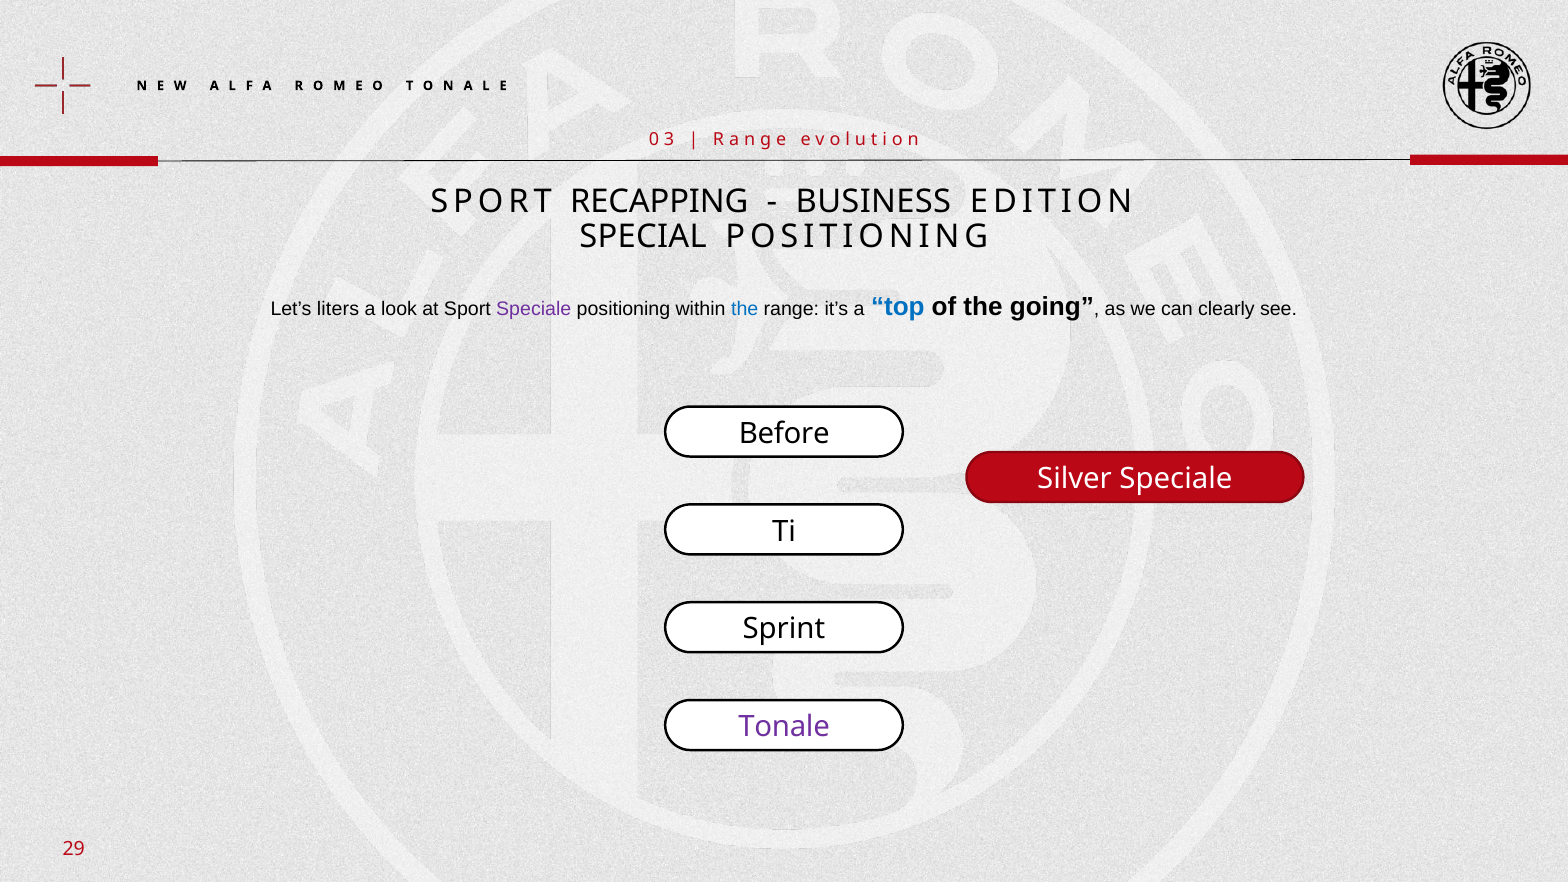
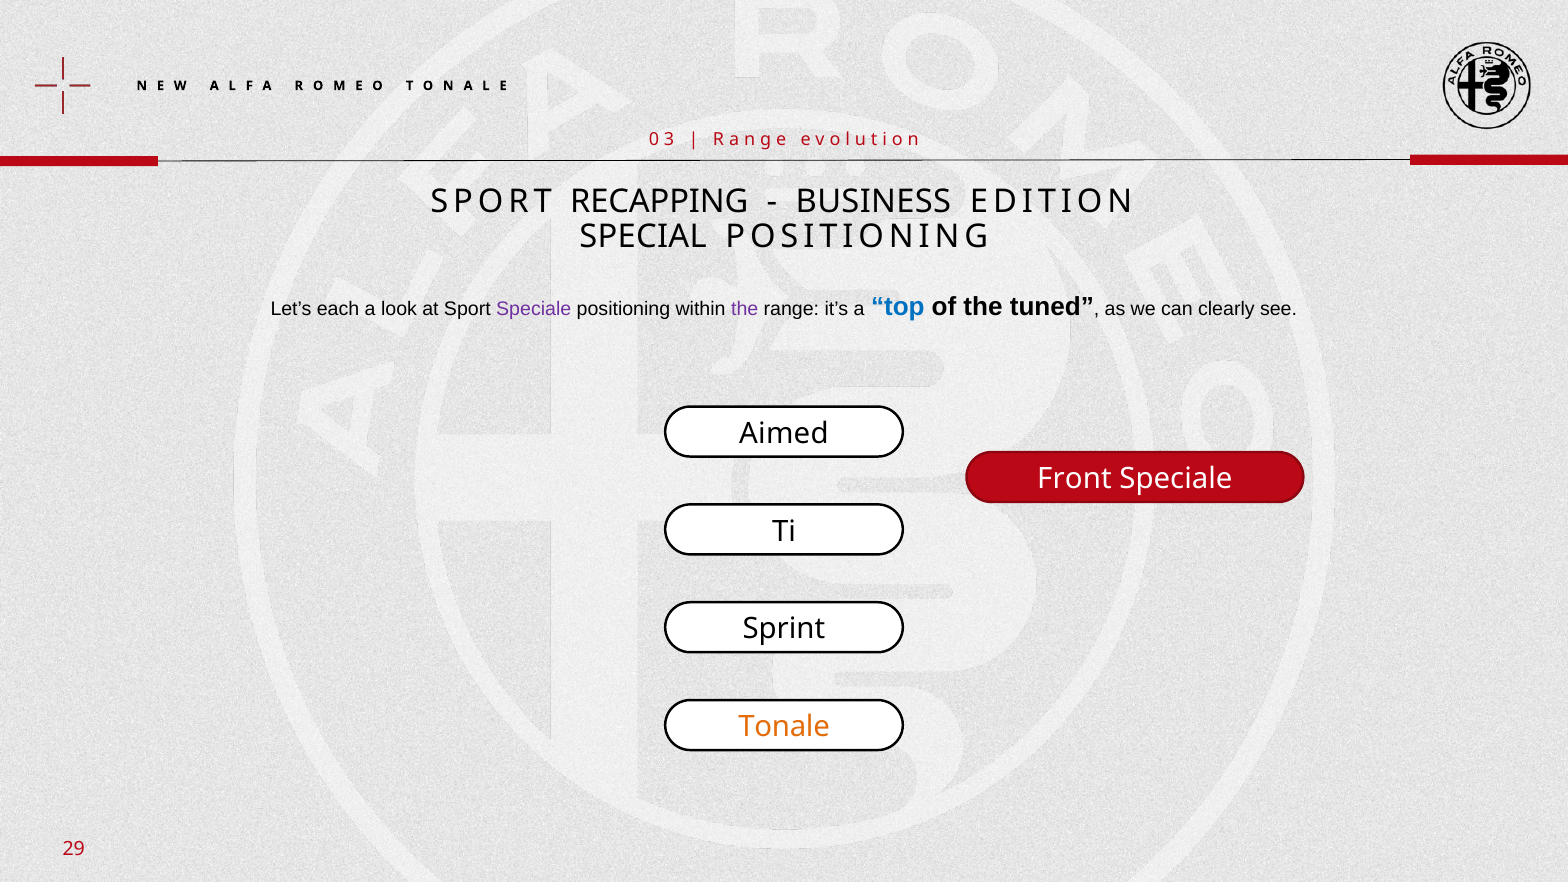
liters: liters -> each
the at (745, 309) colour: blue -> purple
going: going -> tuned
Before: Before -> Aimed
Silver: Silver -> Front
Tonale colour: purple -> orange
